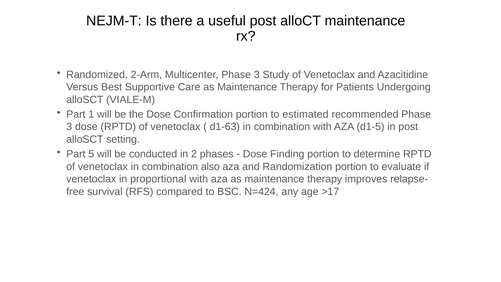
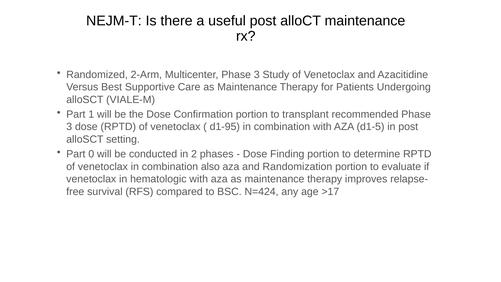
estimated: estimated -> transplant
d1-63: d1-63 -> d1-95
5: 5 -> 0
proportional: proportional -> hematologic
